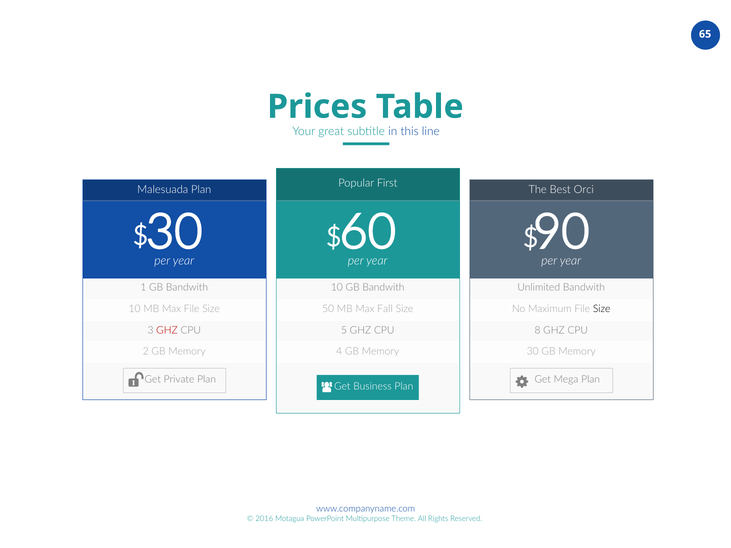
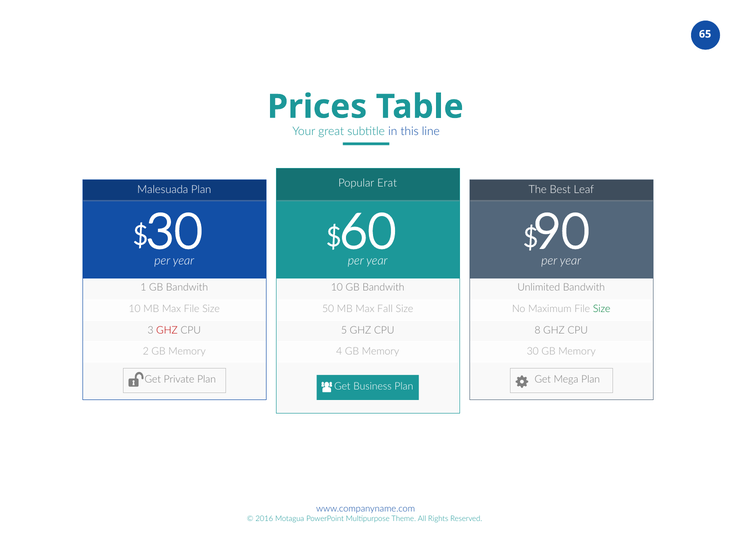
First: First -> Erat
Orci: Orci -> Leaf
Size at (602, 309) colour: black -> green
